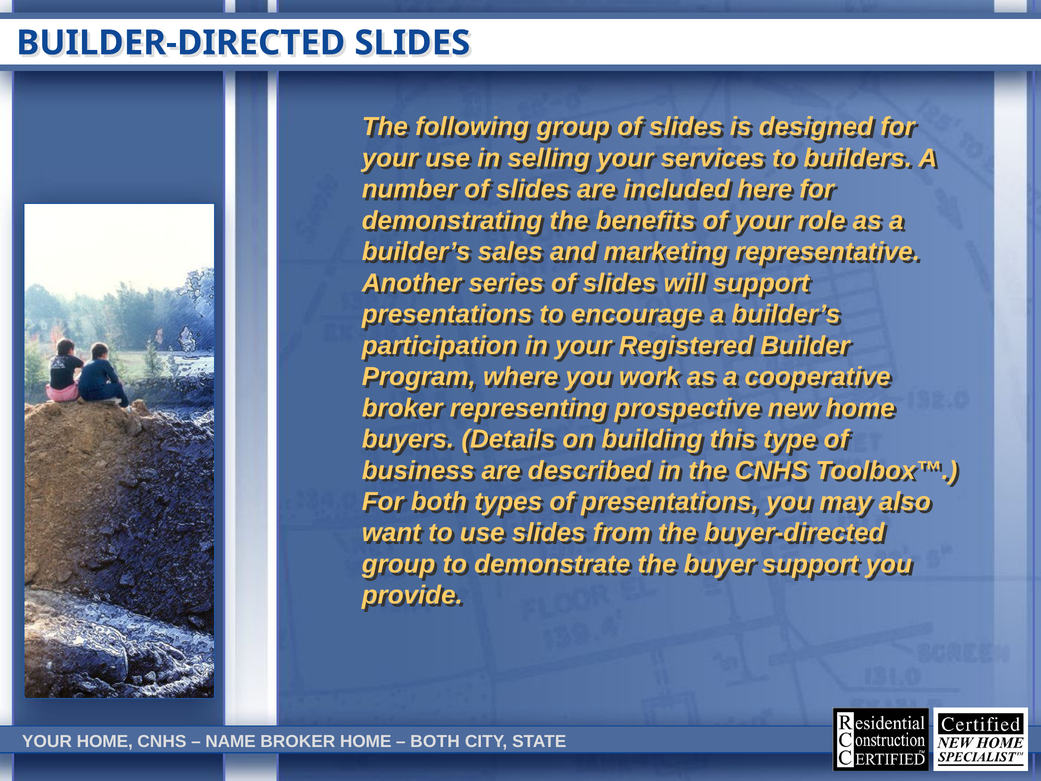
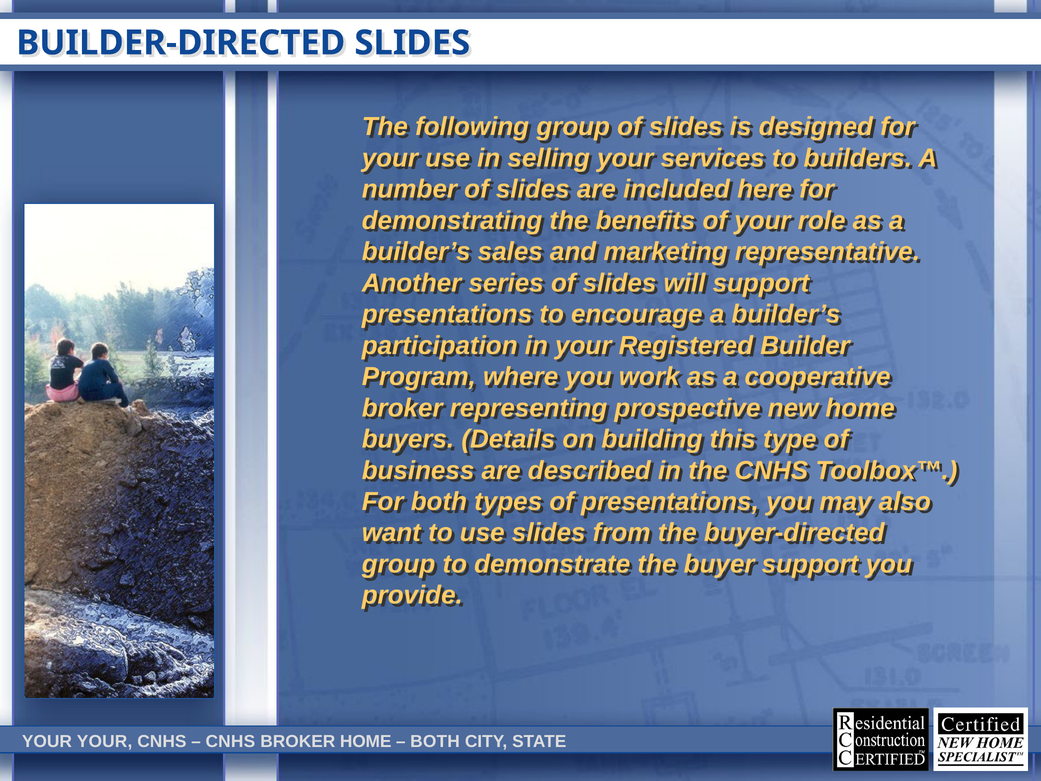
YOUR HOME: HOME -> YOUR
NAME at (231, 741): NAME -> CNHS
